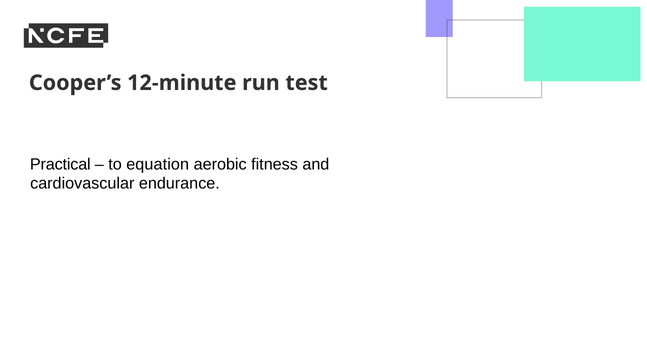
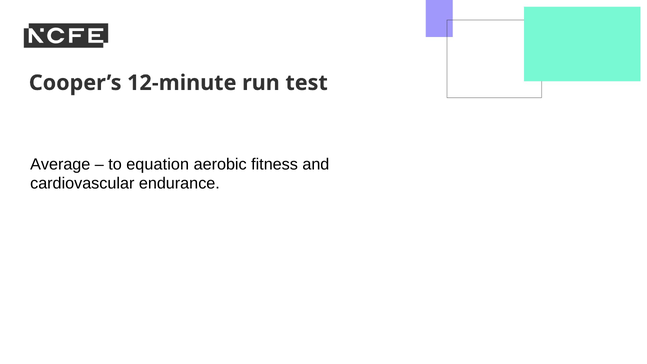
Practical: Practical -> Average
